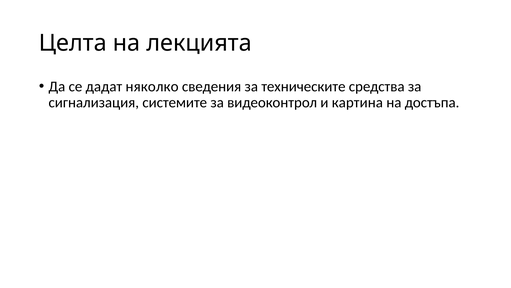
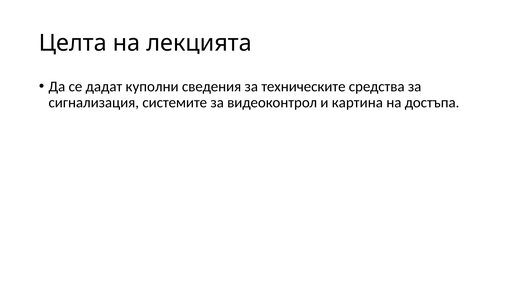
няколко: няколко -> куполни
